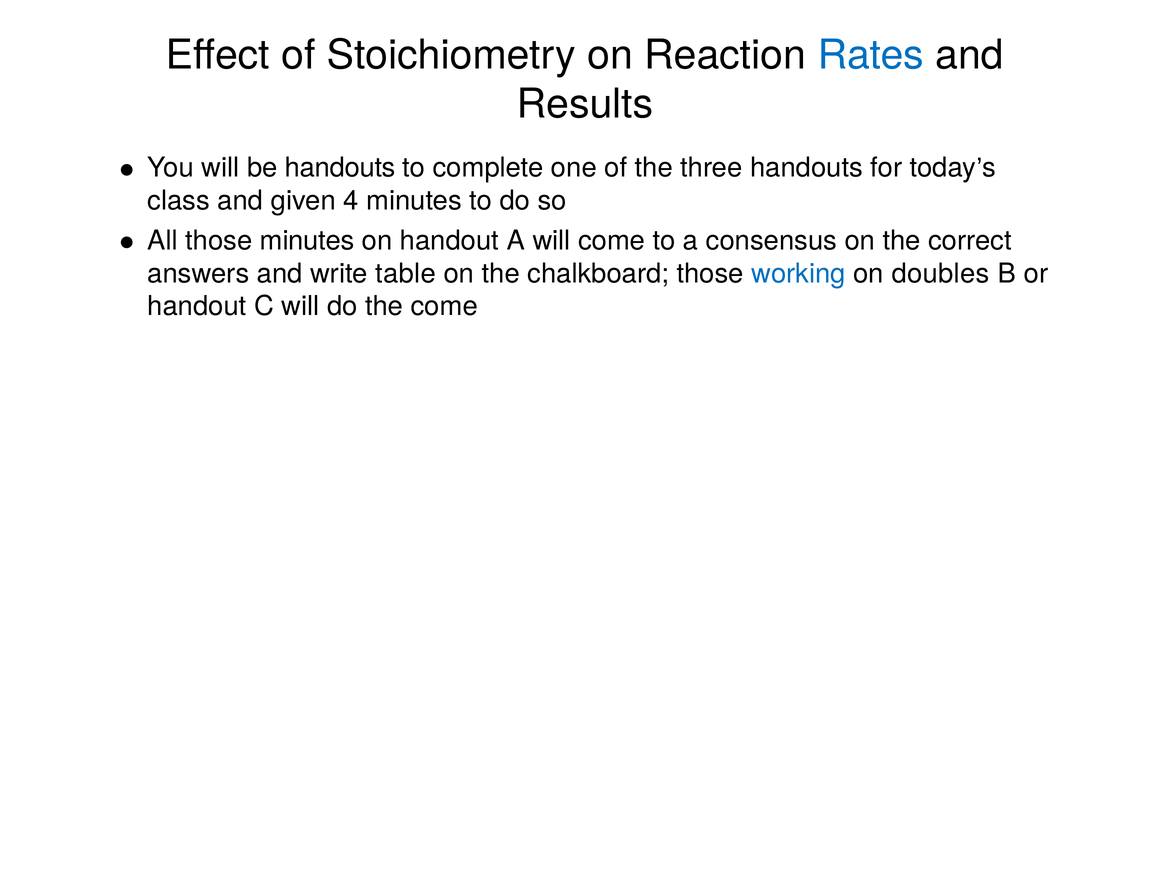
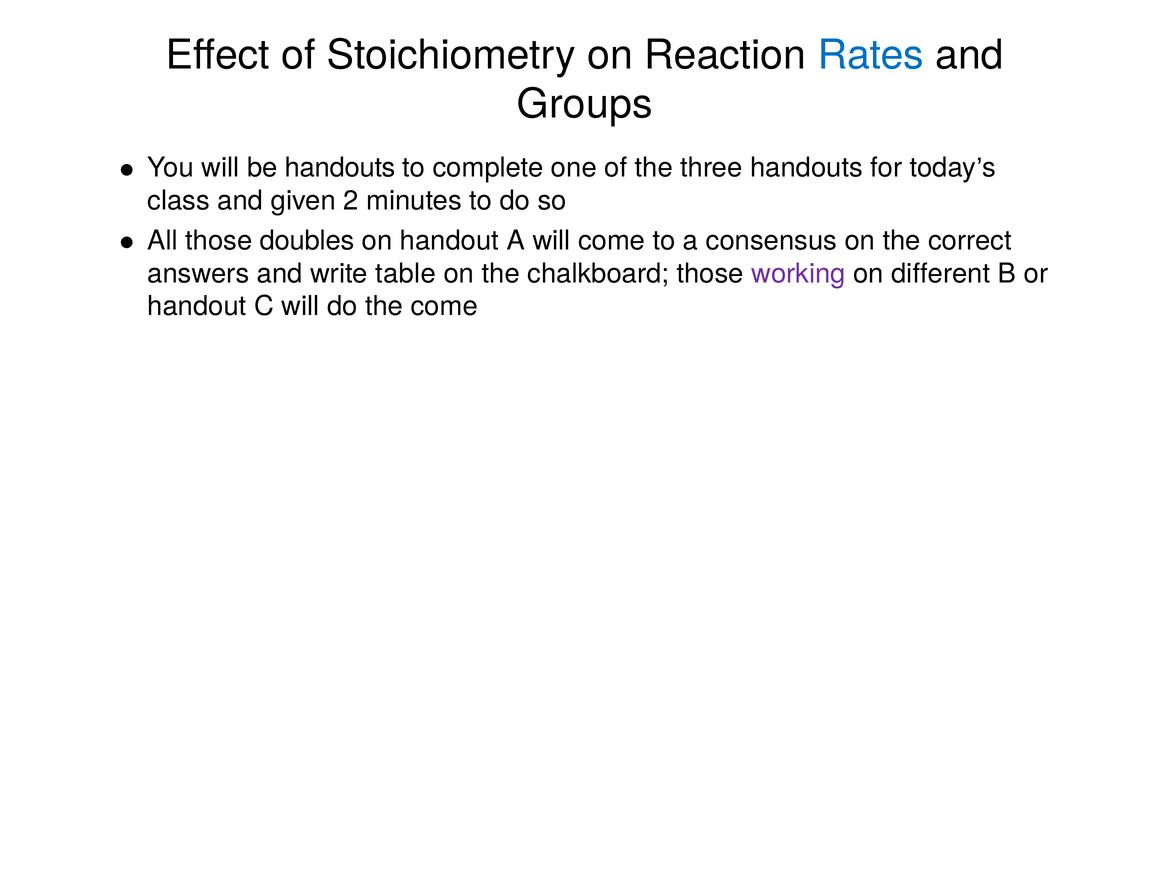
Results: Results -> Groups
4: 4 -> 2
those minutes: minutes -> doubles
working colour: blue -> purple
doubles: doubles -> different
